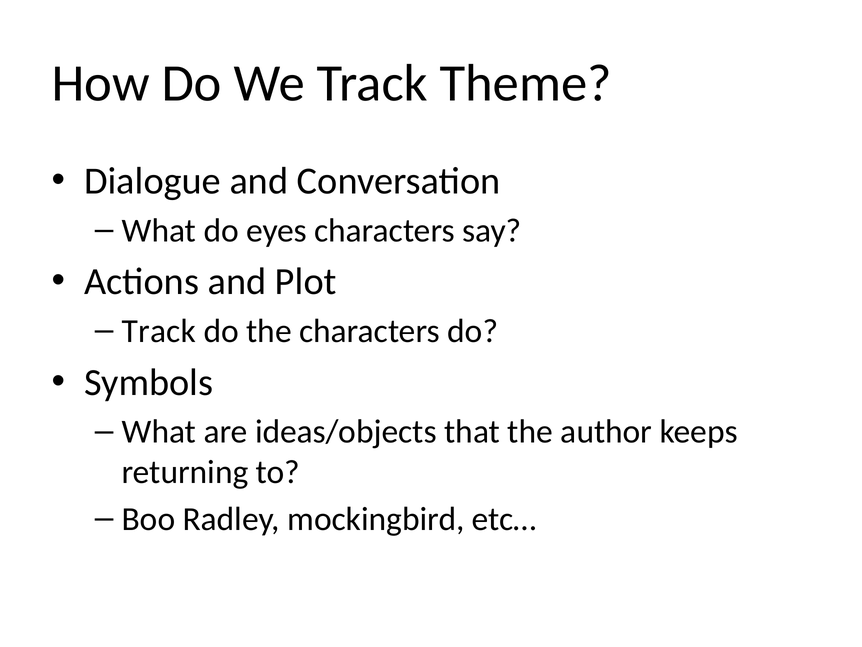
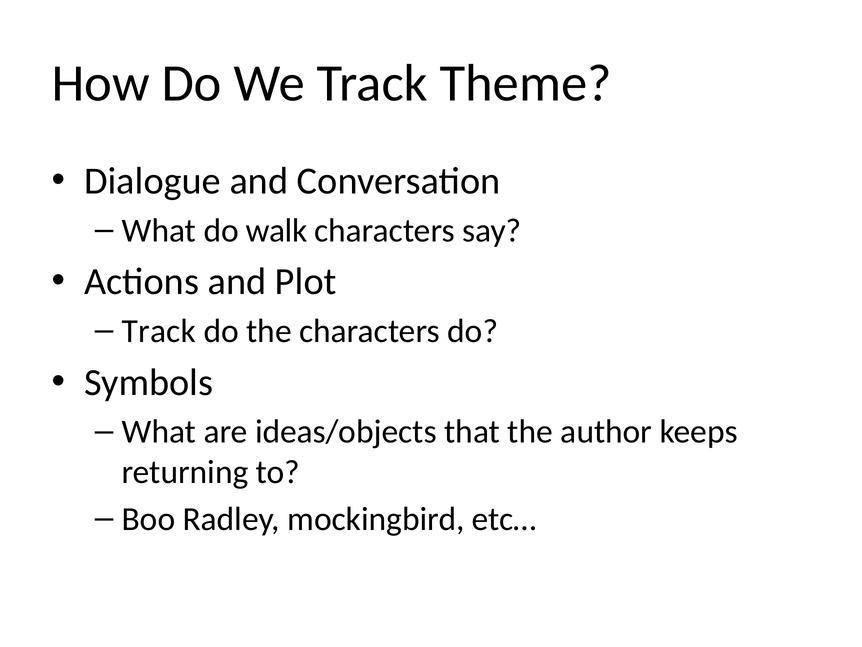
eyes: eyes -> walk
